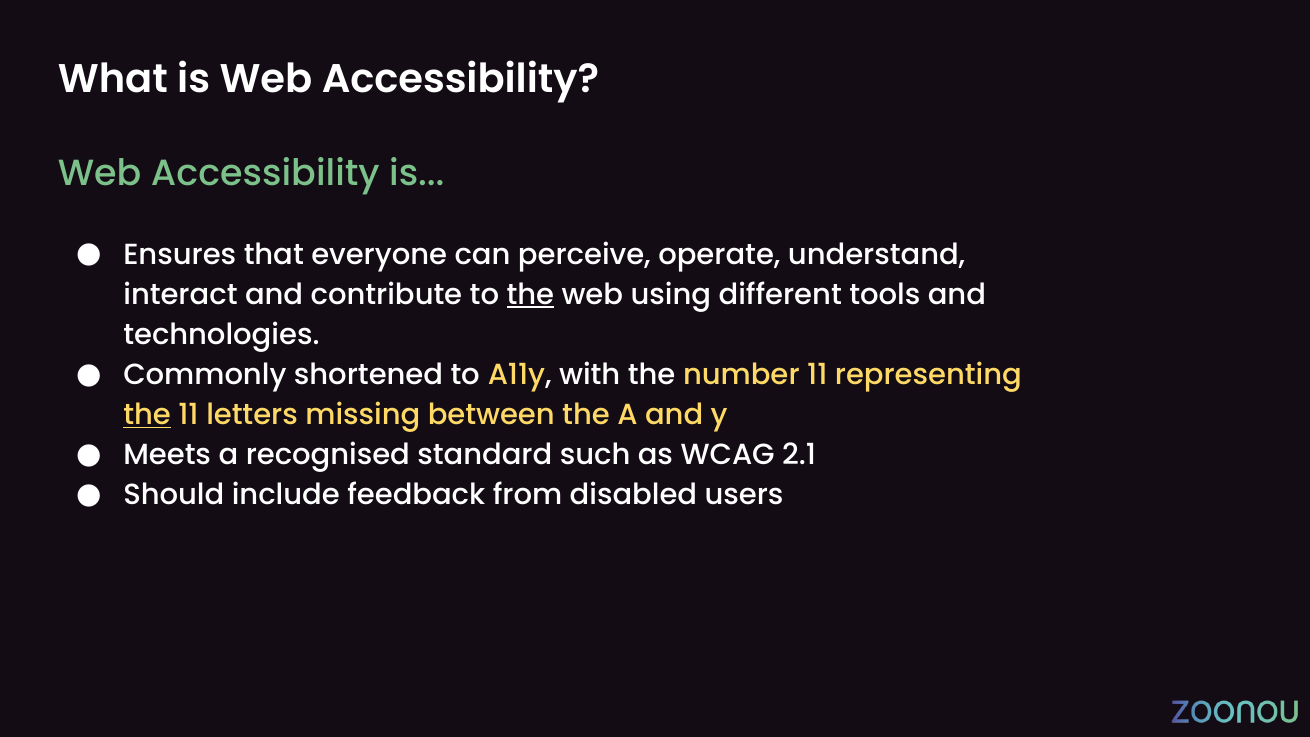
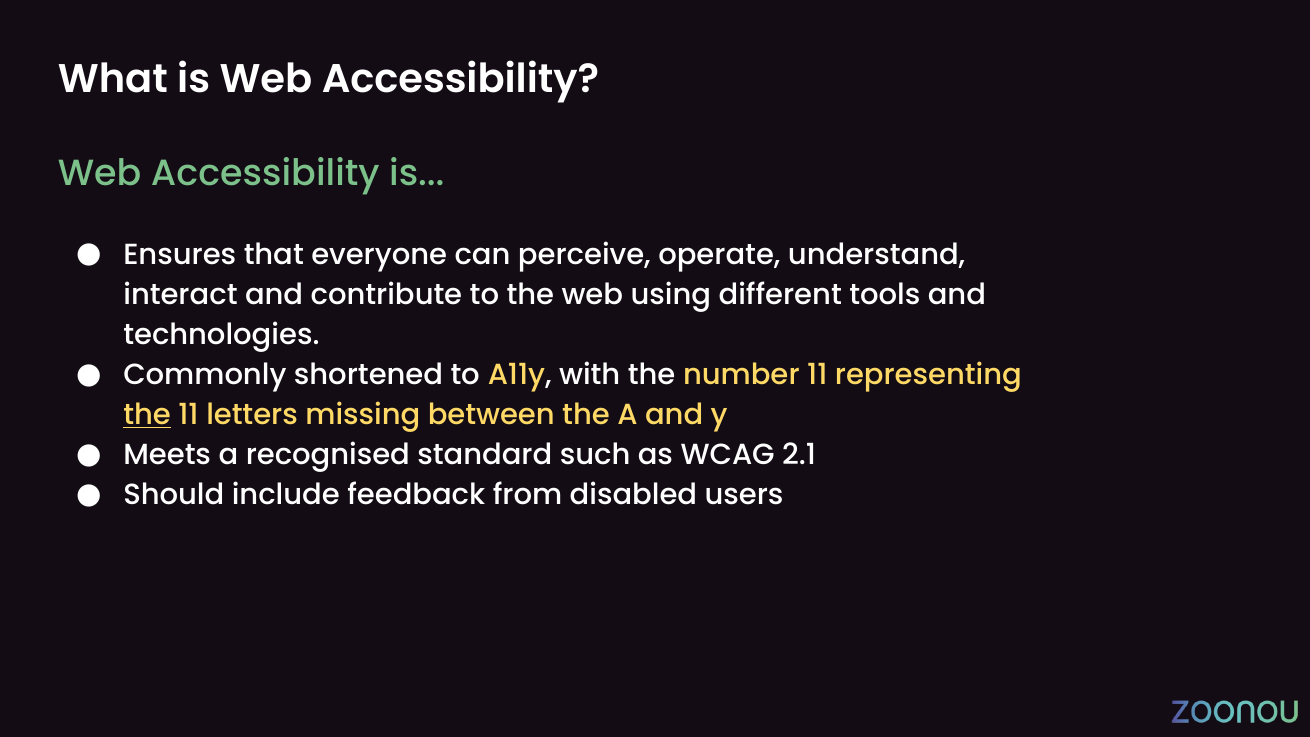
the at (530, 295) underline: present -> none
